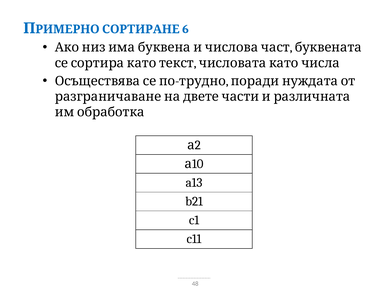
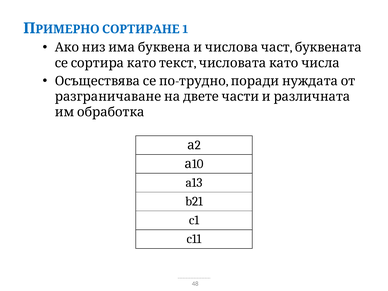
6: 6 -> 1
